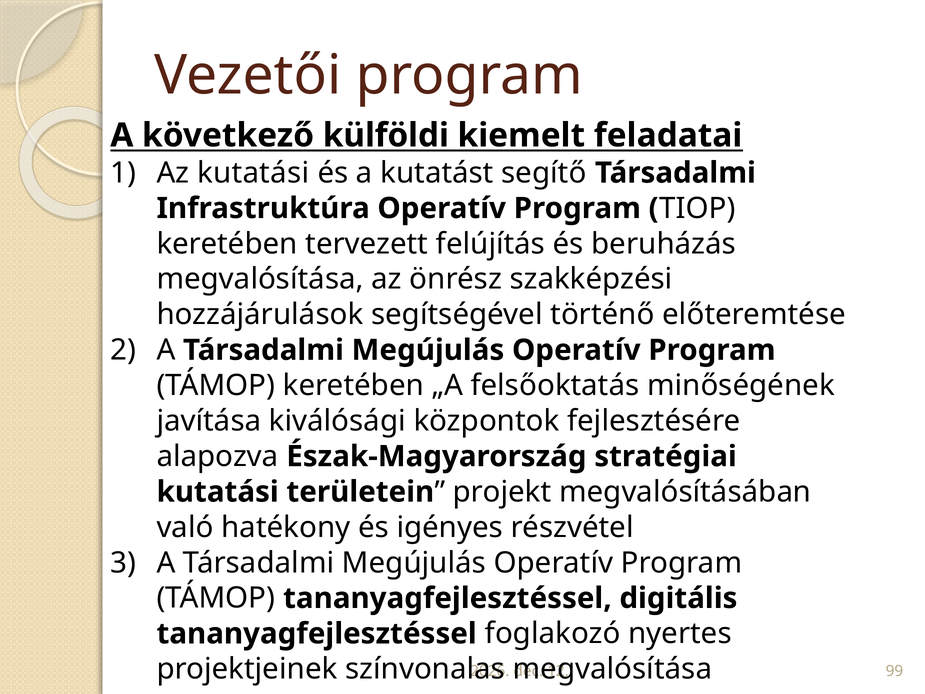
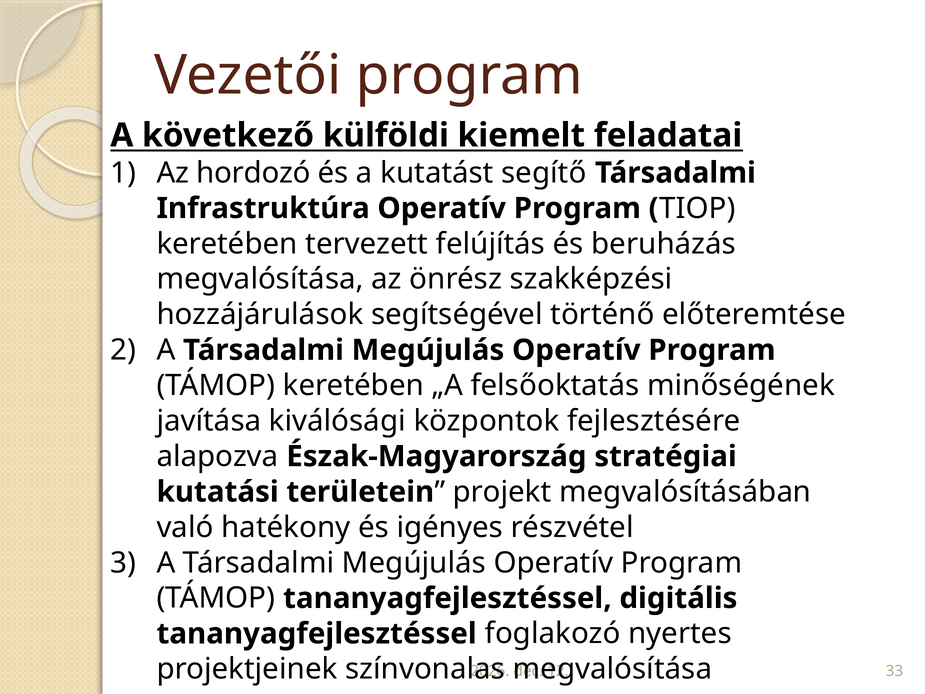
Az kutatási: kutatási -> hordozó
99: 99 -> 33
